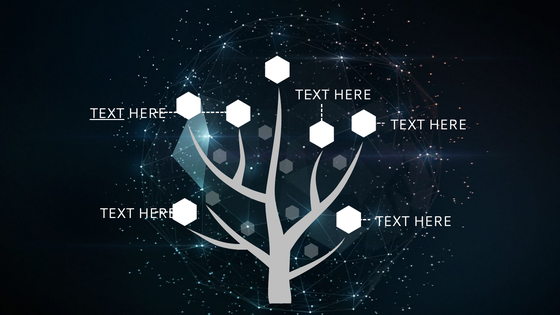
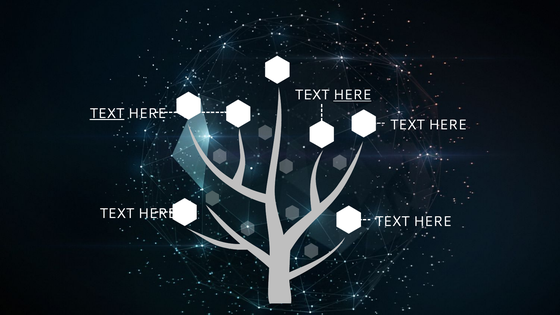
HERE at (352, 95) underline: none -> present
